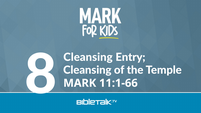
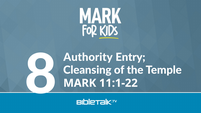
8 Cleansing: Cleansing -> Authority
11:1-66: 11:1-66 -> 11:1-22
